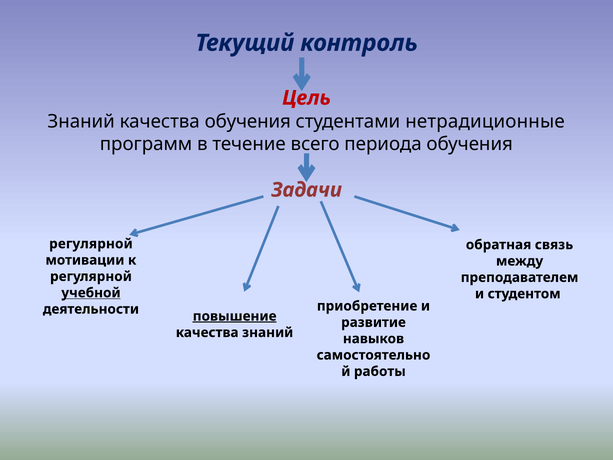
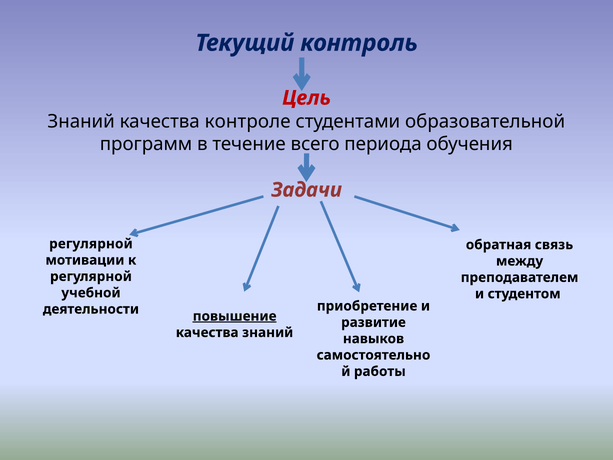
качества обучения: обучения -> контроле
нетрадиционные: нетрадиционные -> образовательной
учебной underline: present -> none
